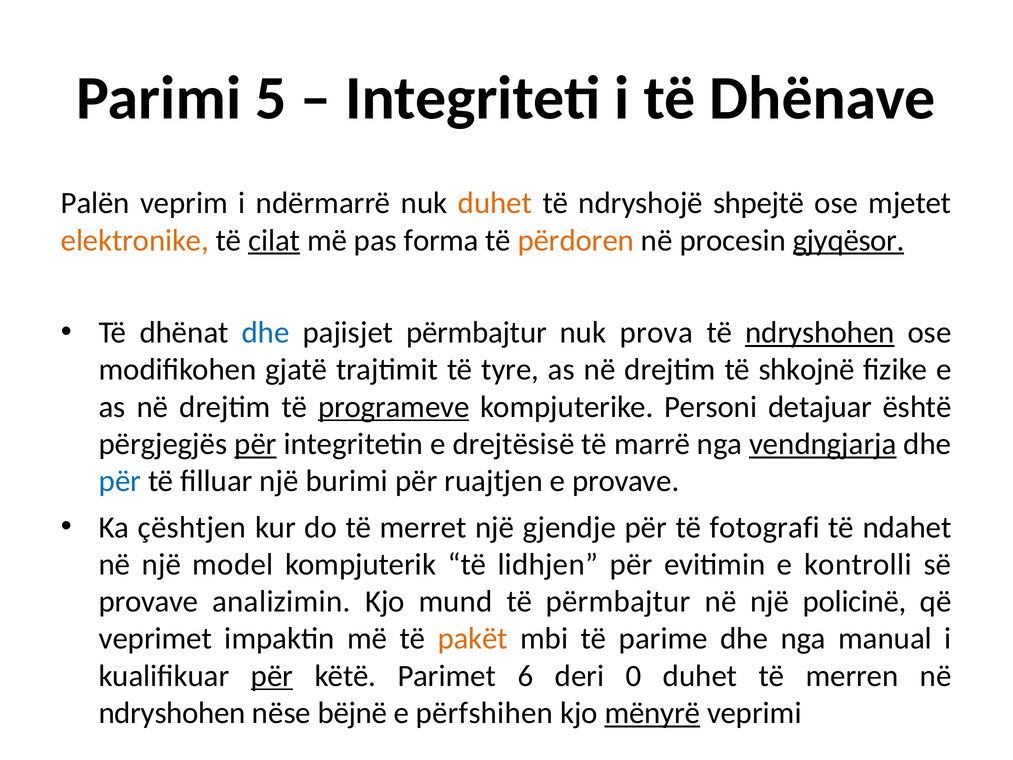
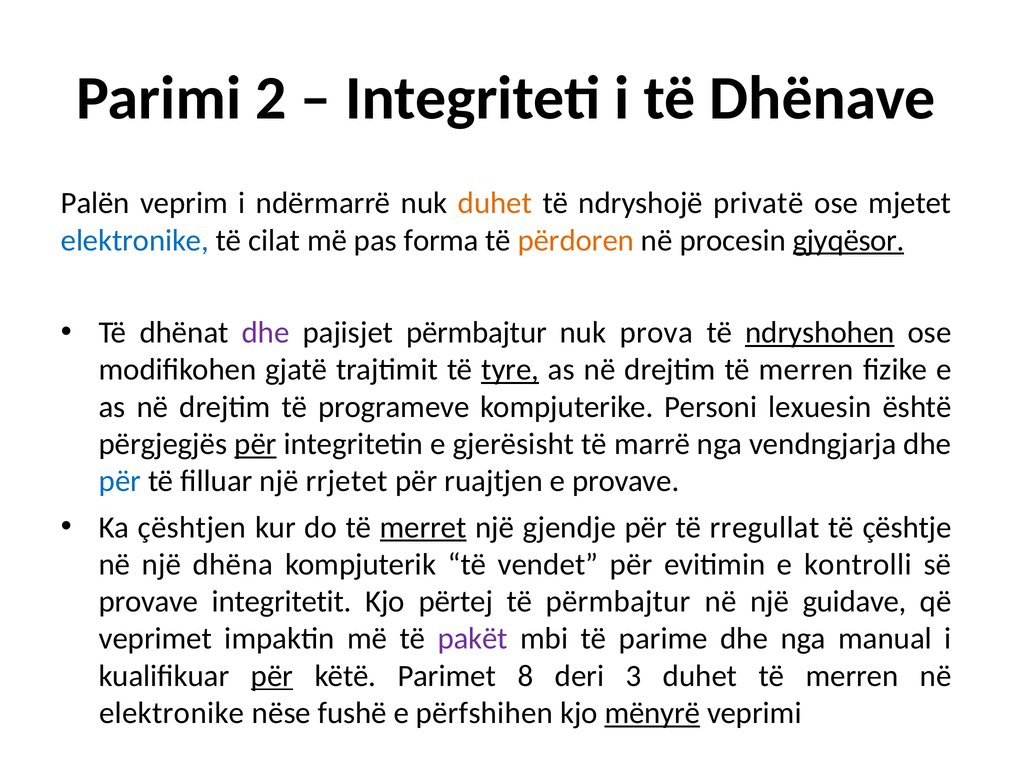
5: 5 -> 2
shpejtë: shpejtë -> privatë
elektronike at (135, 240) colour: orange -> blue
cilat underline: present -> none
dhe at (265, 332) colour: blue -> purple
tyre underline: none -> present
drejtim të shkojnë: shkojnë -> merren
programeve underline: present -> none
detajuar: detajuar -> lexuesin
drejtësisë: drejtësisë -> gjerësisht
vendngjarja underline: present -> none
burimi: burimi -> rrjetet
merret underline: none -> present
fotografi: fotografi -> rregullat
ndahet: ndahet -> çështje
model: model -> dhëna
lidhjen: lidhjen -> vendet
analizimin: analizimin -> integritetit
mund: mund -> përtej
policinë: policinë -> guidave
pakët colour: orange -> purple
6: 6 -> 8
0: 0 -> 3
ndryshohen at (172, 713): ndryshohen -> elektronike
bëjnë: bëjnë -> fushë
